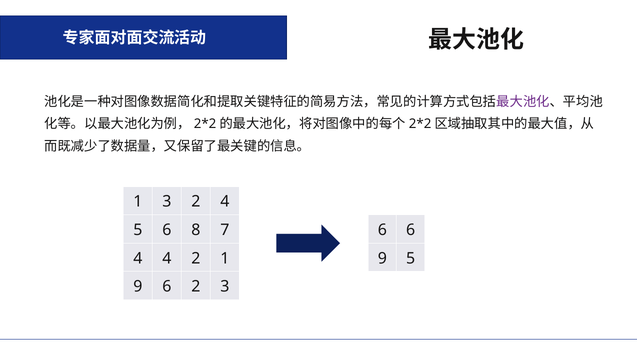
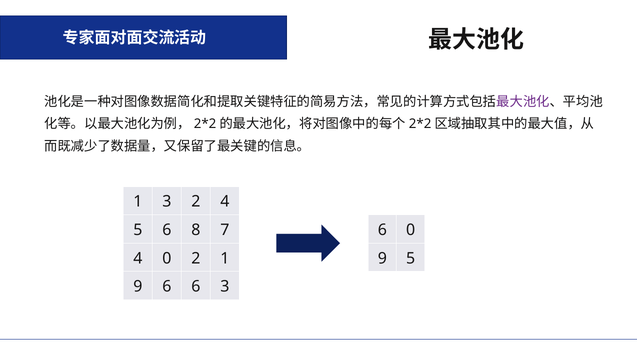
6 6: 6 -> 0
4 4: 4 -> 0
6 2: 2 -> 6
